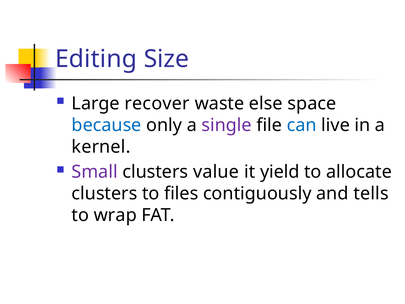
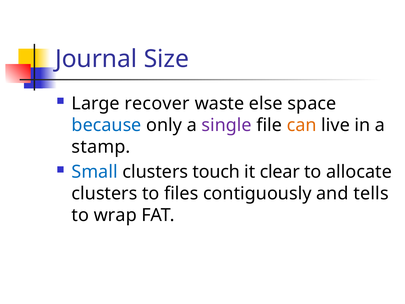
Editing: Editing -> Journal
can colour: blue -> orange
kernel: kernel -> stamp
Small colour: purple -> blue
value: value -> touch
yield: yield -> clear
